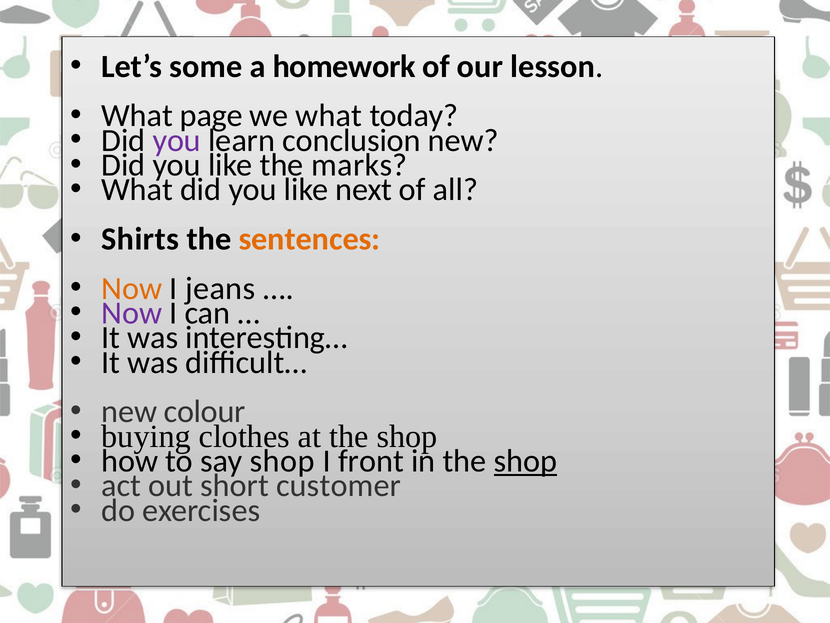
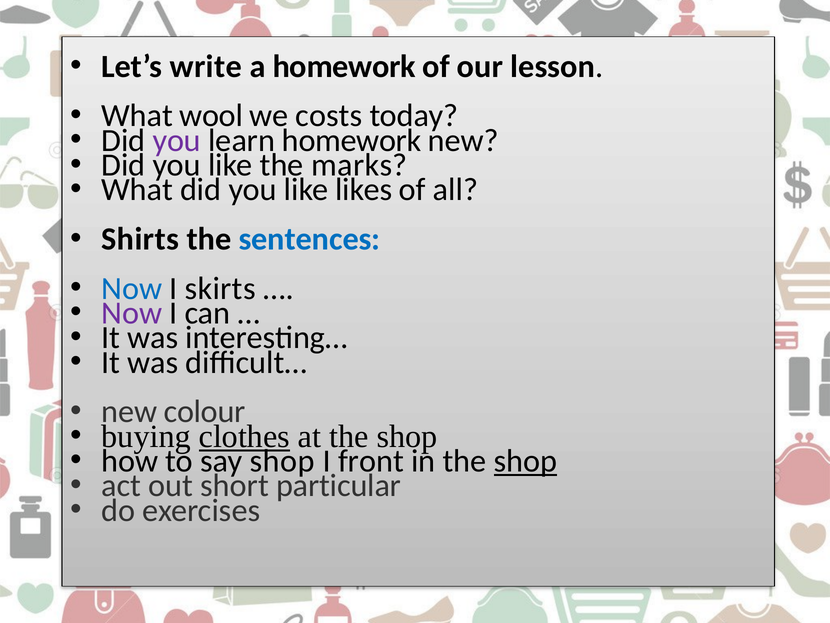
some: some -> write
page: page -> wool
we what: what -> costs
learn conclusion: conclusion -> homework
next: next -> likes
sentences colour: orange -> blue
Now at (132, 288) colour: orange -> blue
jeans: jeans -> skirts
clothes underline: none -> present
customer: customer -> particular
